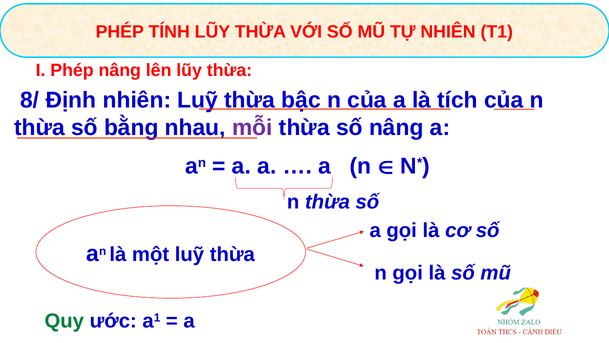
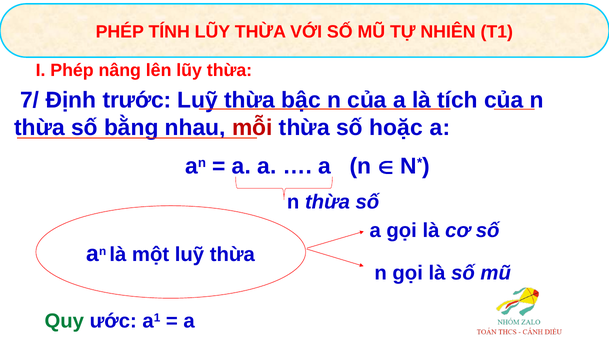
8/: 8/ -> 7/
Định nhiên: nhiên -> trước
mỗi colour: purple -> red
số nâng: nâng -> hoặc
